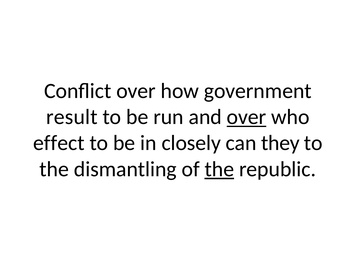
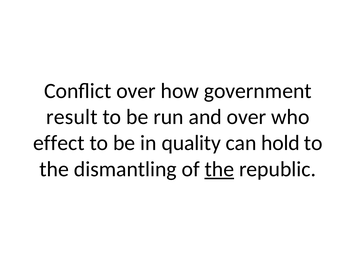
over at (246, 117) underline: present -> none
closely: closely -> quality
they: they -> hold
